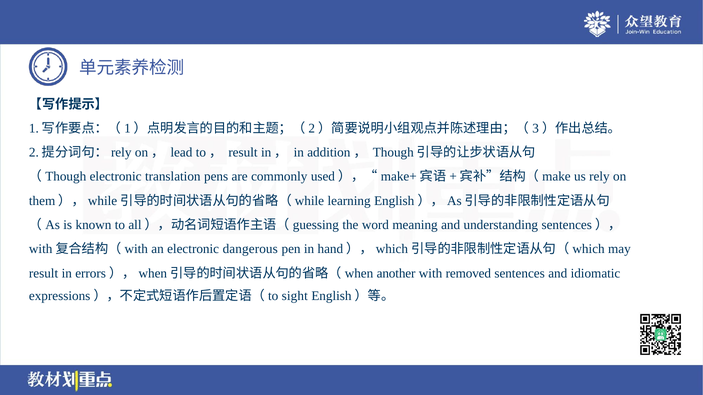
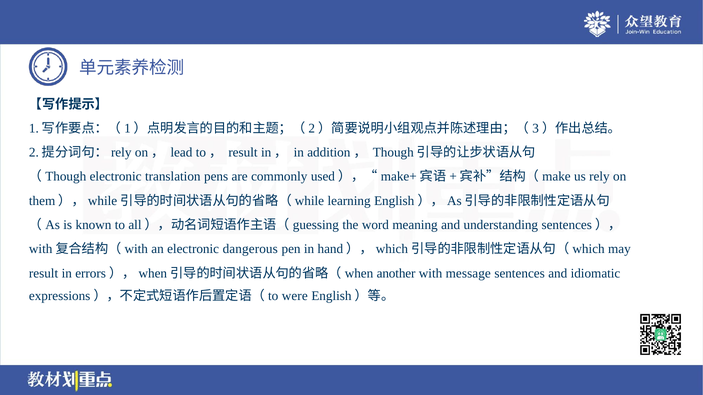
removed: removed -> message
sight: sight -> were
